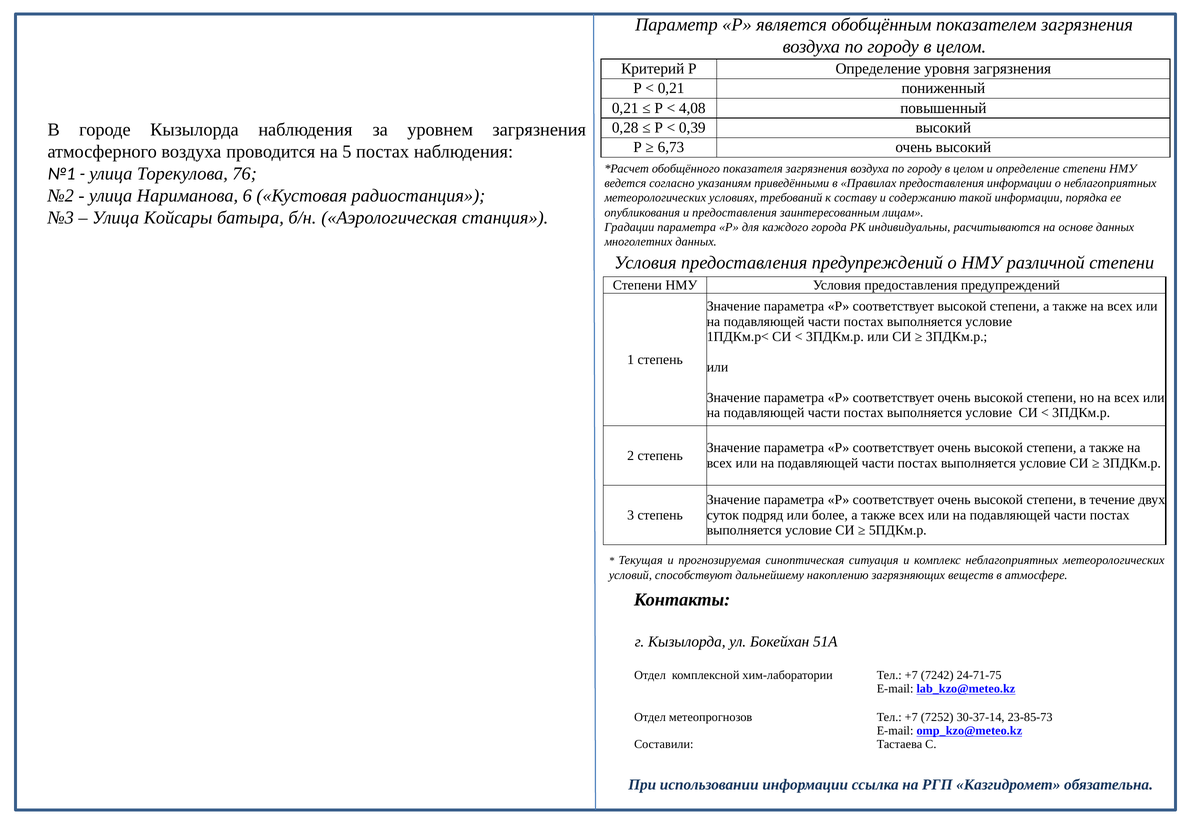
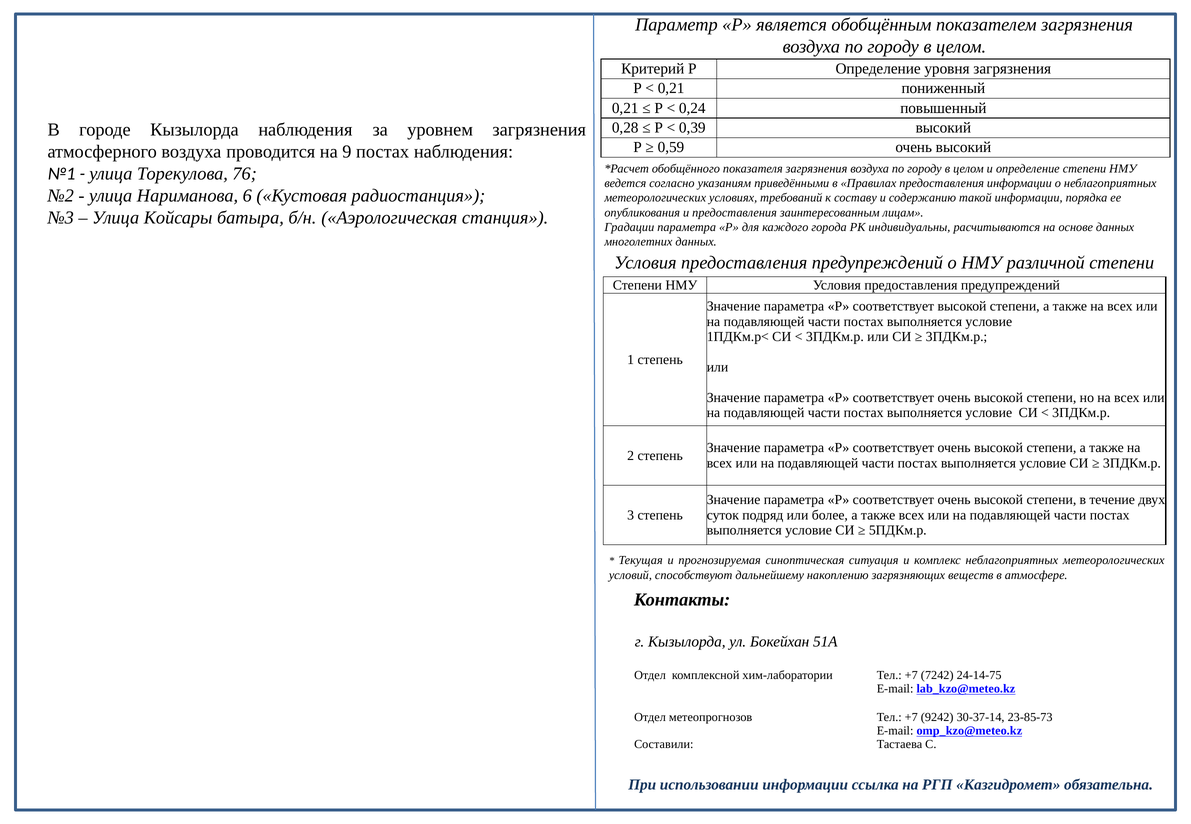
4,08: 4,08 -> 0,24
6,73: 6,73 -> 0,59
5: 5 -> 9
24-71-75: 24-71-75 -> 24-14-75
7252: 7252 -> 9242
